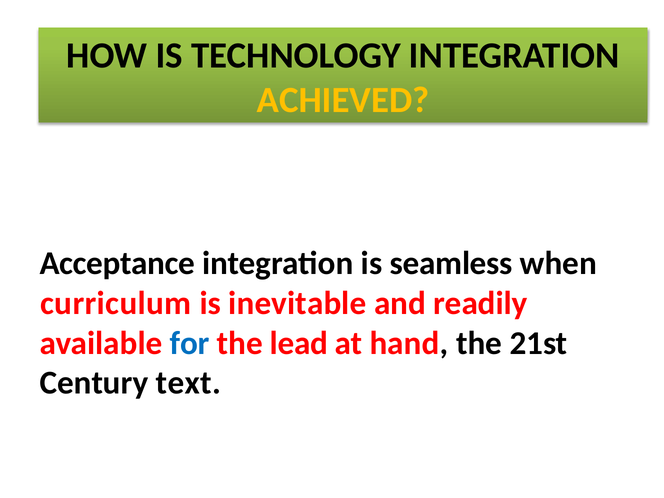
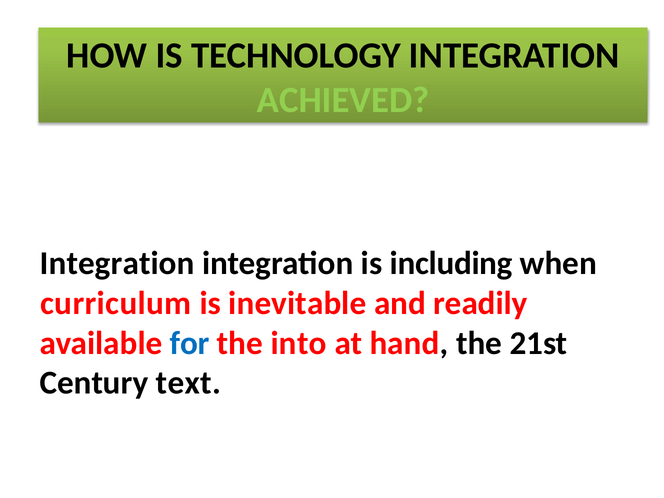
ACHIEVED colour: yellow -> light green
Acceptance at (117, 263): Acceptance -> Integration
seamless: seamless -> including
lead: lead -> into
